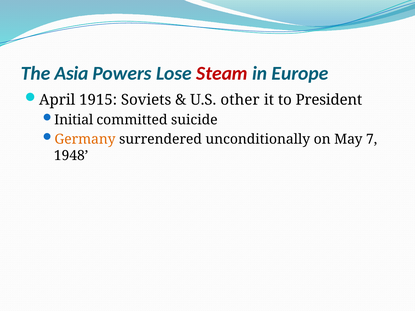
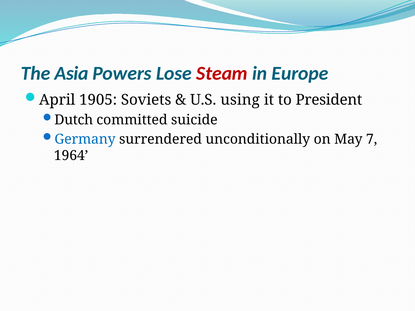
1915: 1915 -> 1905
other: other -> using
Initial: Initial -> Dutch
Germany colour: orange -> blue
1948: 1948 -> 1964
